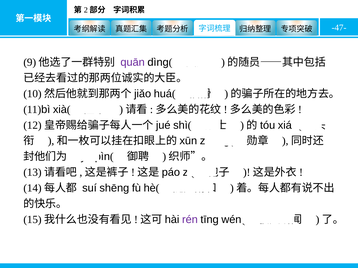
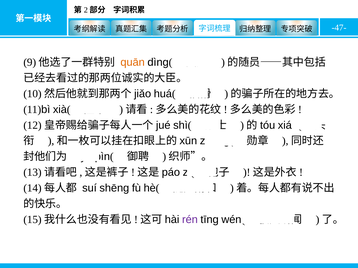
quān colour: purple -> orange
